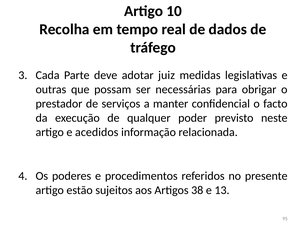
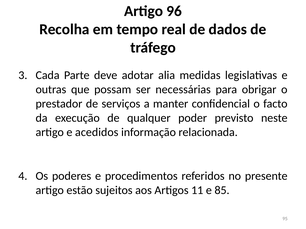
10: 10 -> 96
juiz: juiz -> alia
38: 38 -> 11
13: 13 -> 85
